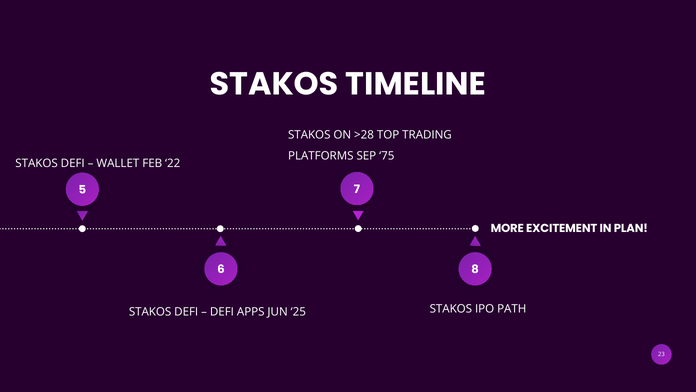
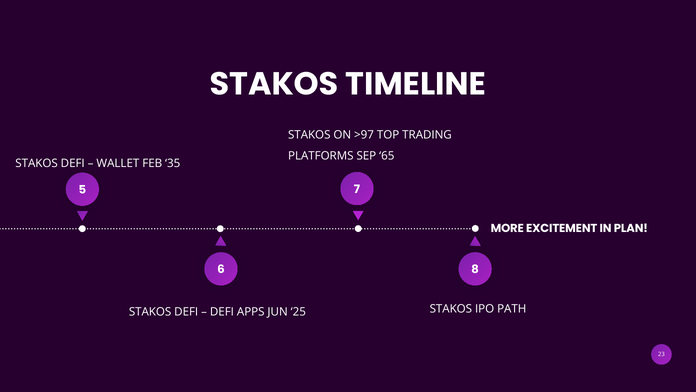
>28: >28 -> >97
75: 75 -> 65
22: 22 -> 35
